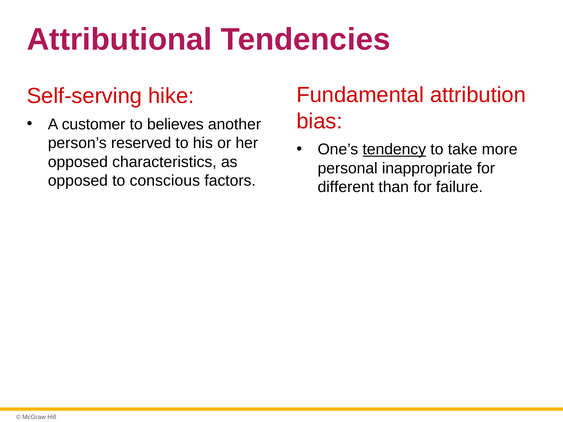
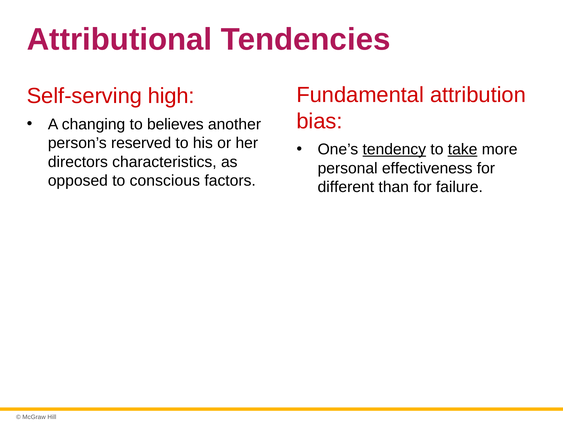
hike: hike -> high
customer: customer -> changing
take underline: none -> present
opposed at (78, 162): opposed -> directors
inappropriate: inappropriate -> effectiveness
